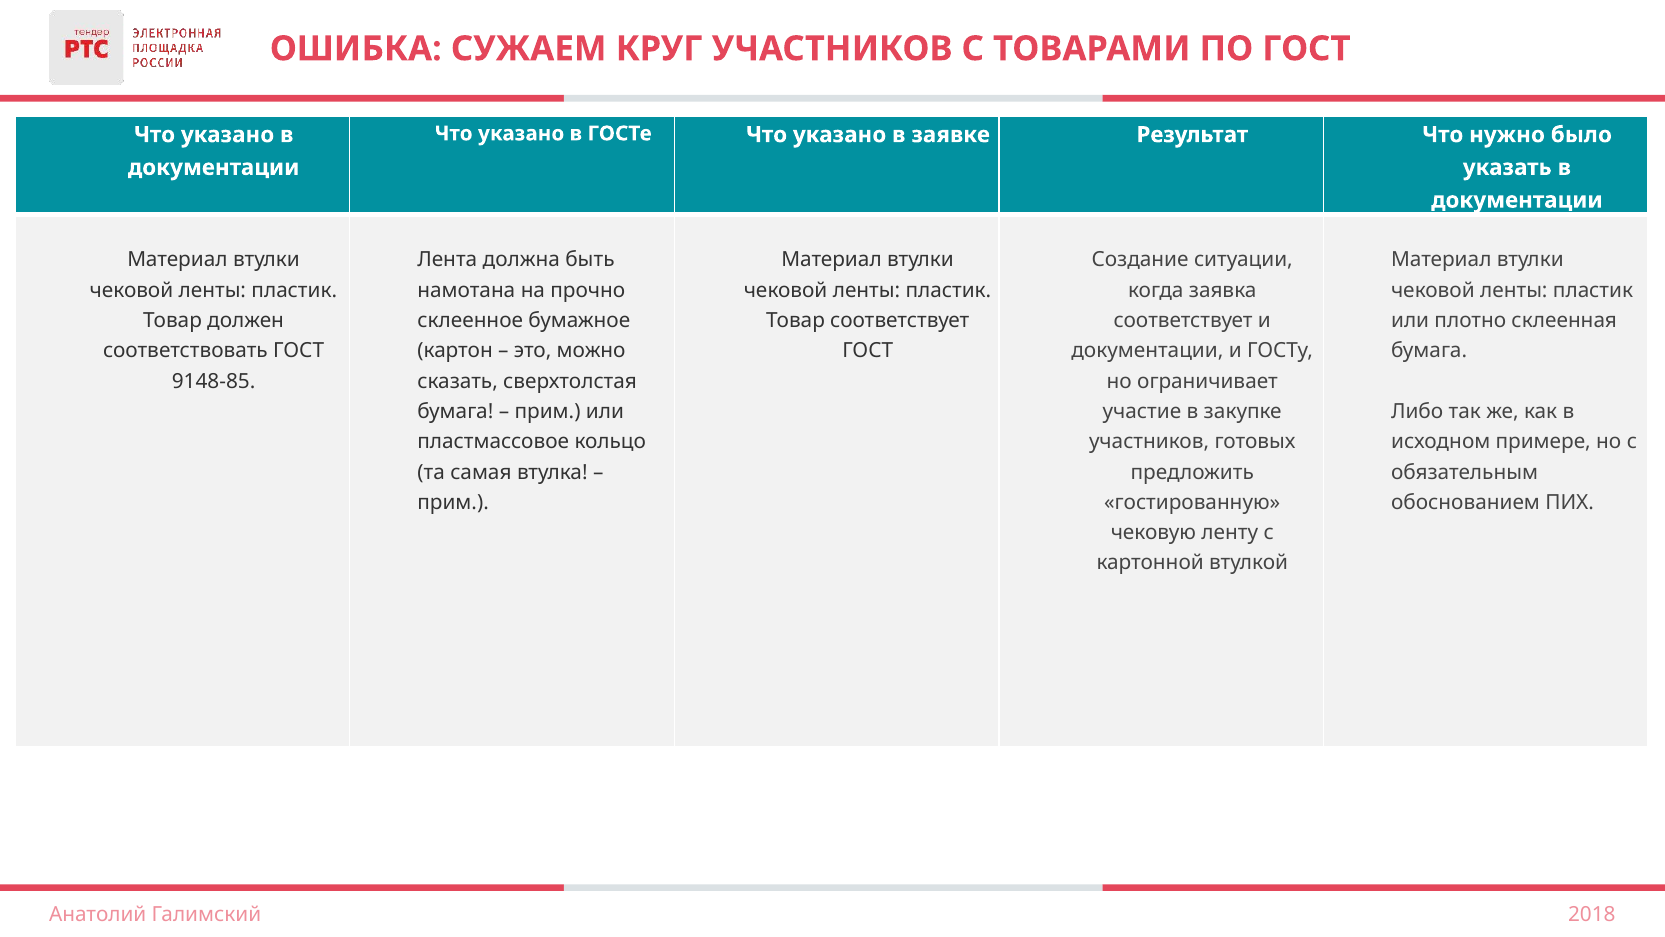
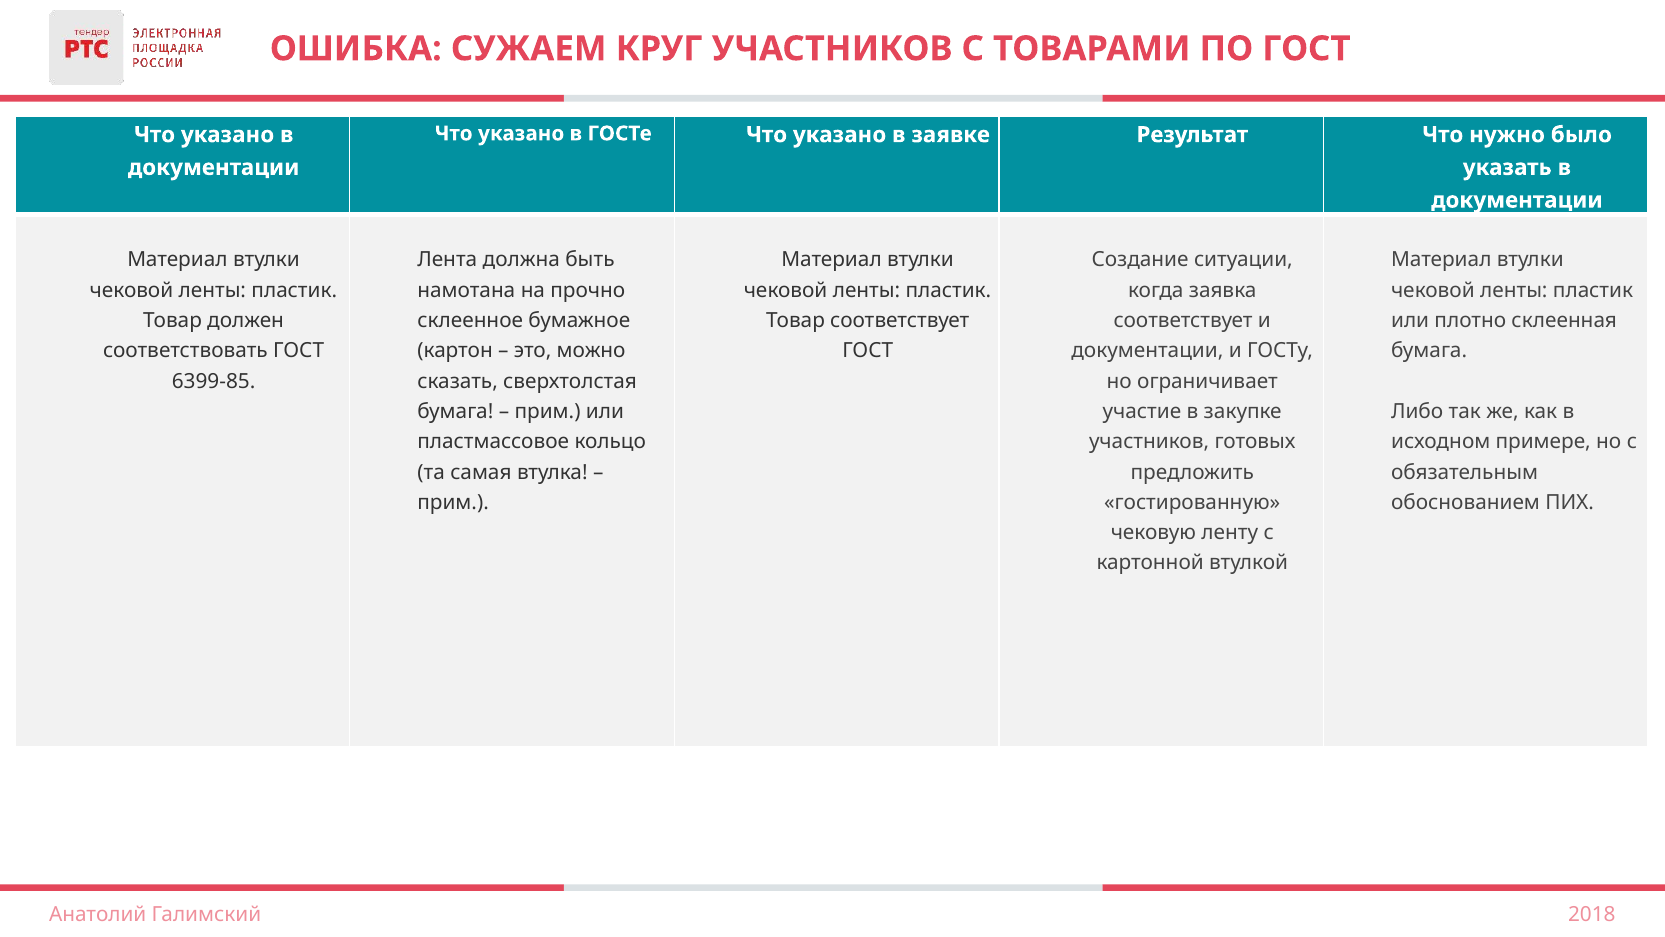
9148-85: 9148-85 -> 6399-85
